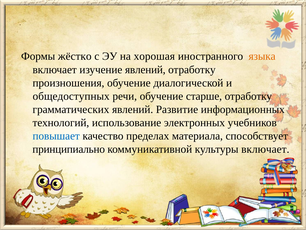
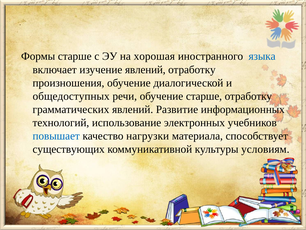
Формы жёстко: жёстко -> старше
языка colour: orange -> blue
пределах: пределах -> нагрузки
принципиально: принципиально -> существующих
культуры включает: включает -> условиям
